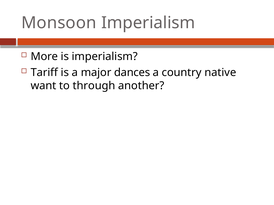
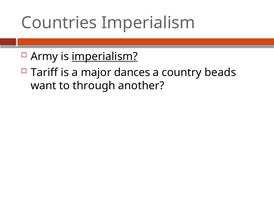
Monsoon: Monsoon -> Countries
More: More -> Army
imperialism at (105, 57) underline: none -> present
native: native -> beads
